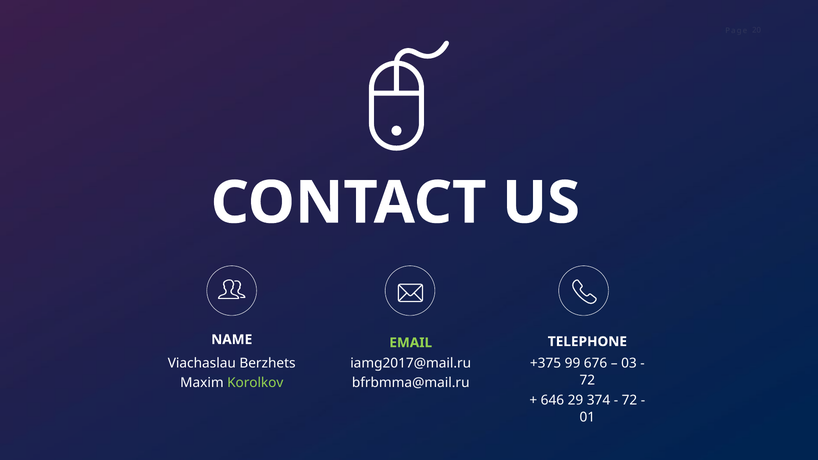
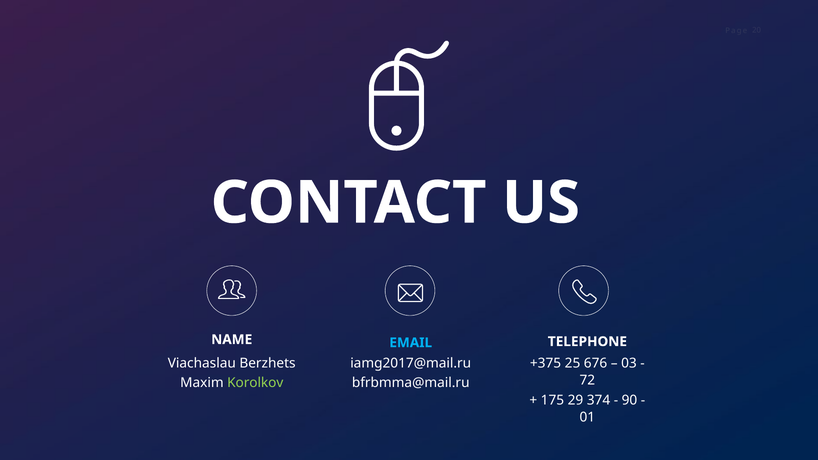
EMAIL colour: light green -> light blue
99: 99 -> 25
646: 646 -> 175
72 at (629, 400): 72 -> 90
